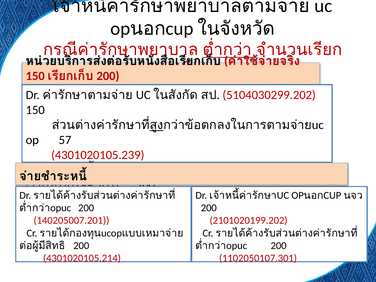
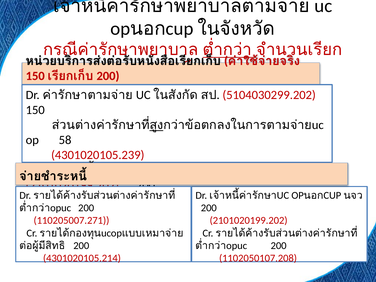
57: 57 -> 58
140205007.201: 140205007.201 -> 110205007.271
1102050107.301: 1102050107.301 -> 1102050107.208
